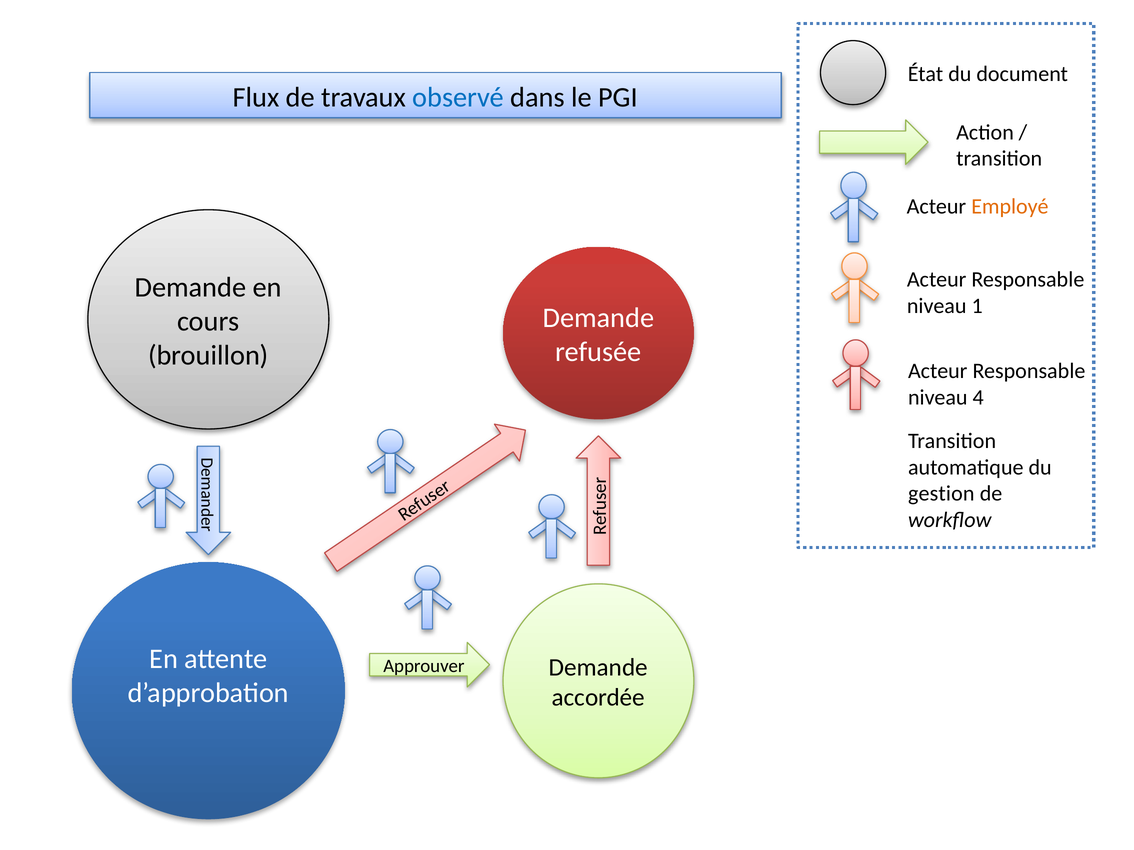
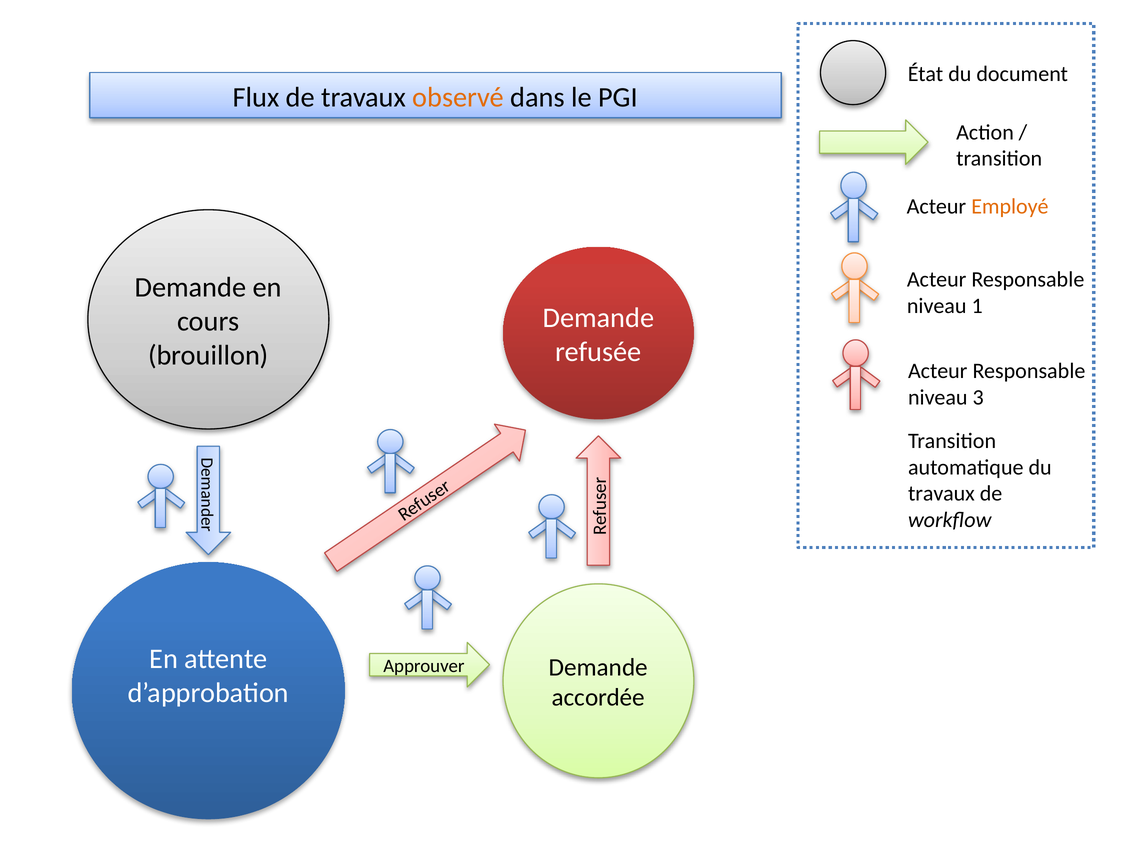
observé colour: blue -> orange
4: 4 -> 3
gestion at (941, 494): gestion -> travaux
